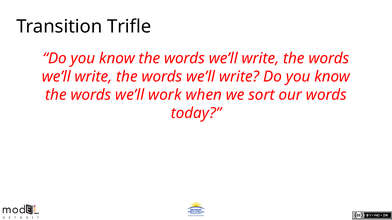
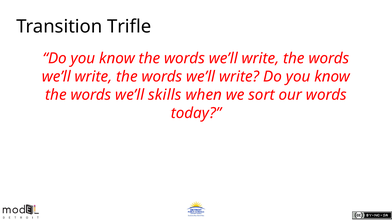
work: work -> skills
